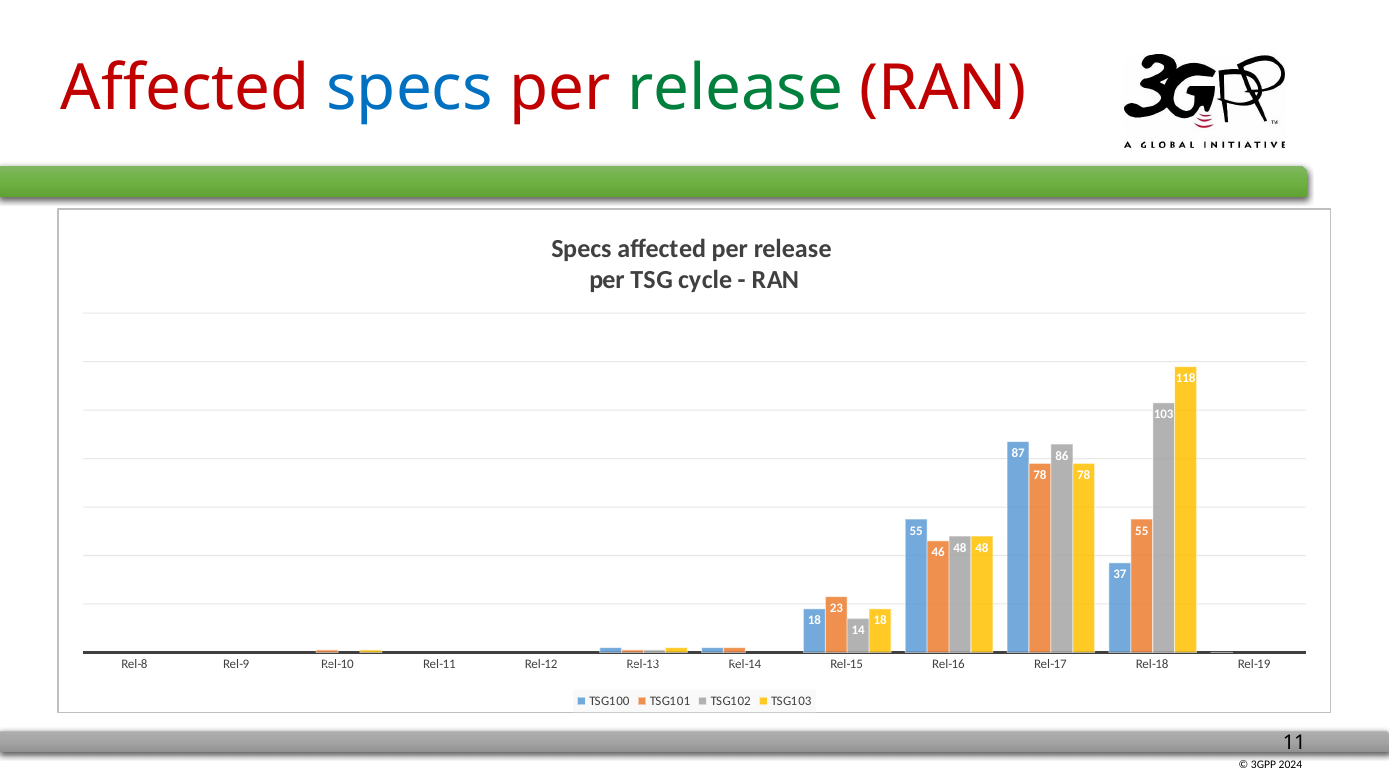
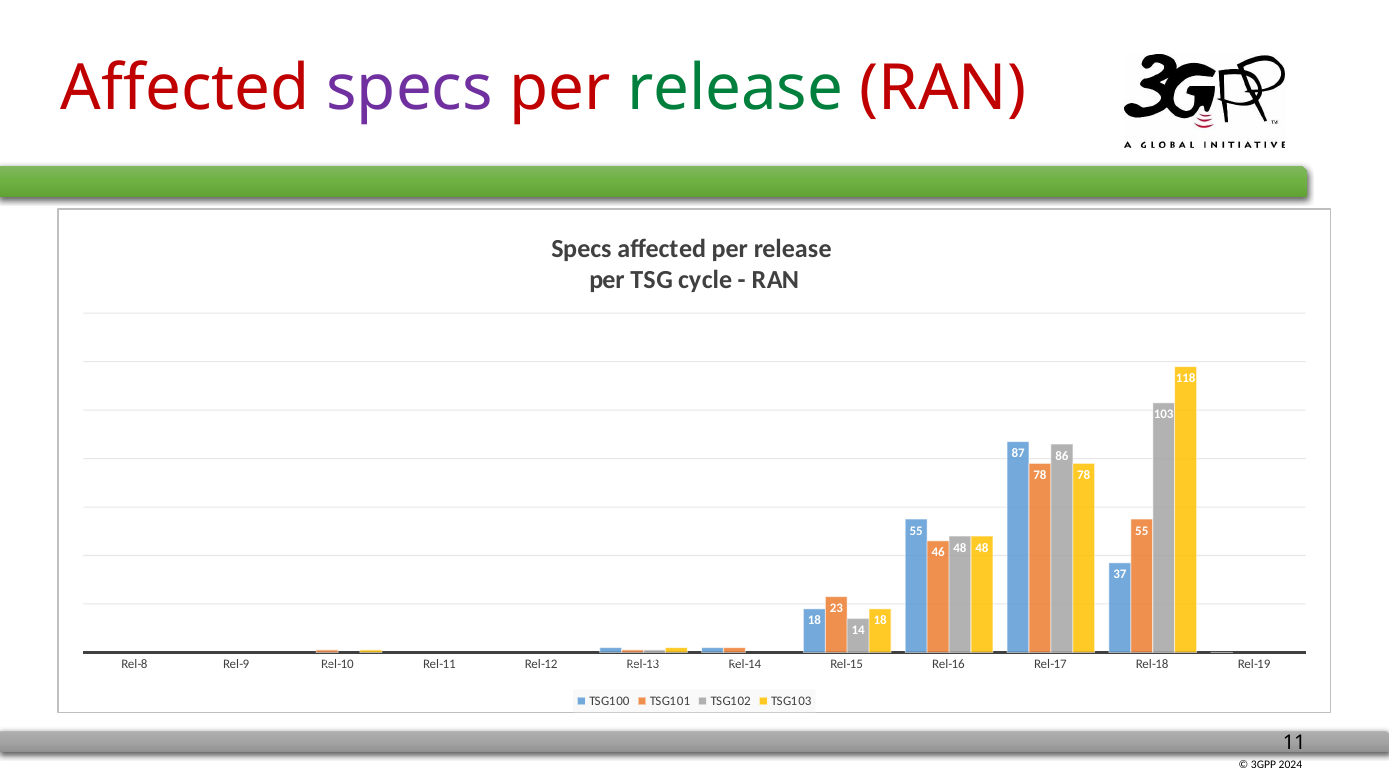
specs at (410, 88) colour: blue -> purple
